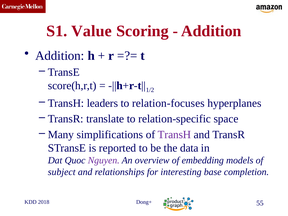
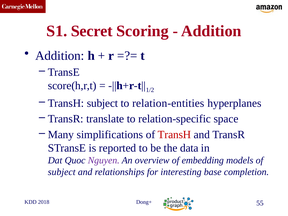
Value: Value -> Secret
TransH leaders: leaders -> subject
relation-focuses: relation-focuses -> relation-entities
TransH at (174, 135) colour: purple -> red
